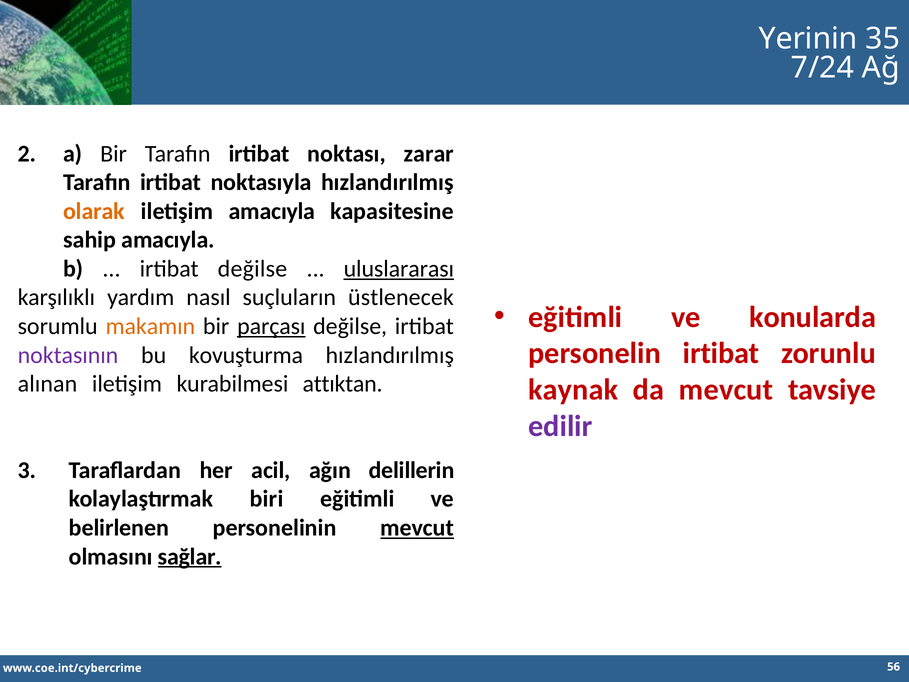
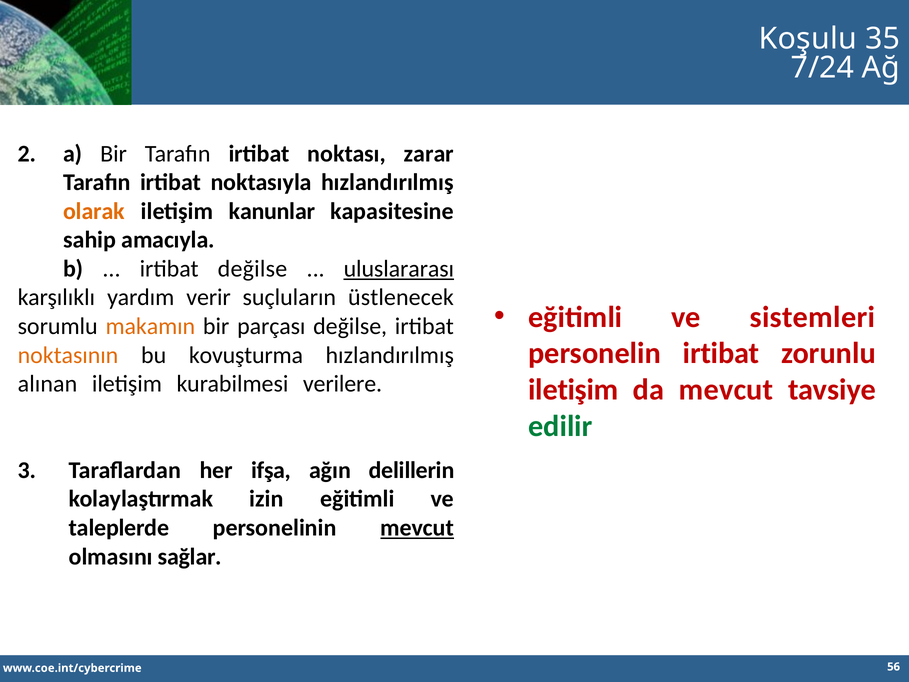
Yerinin: Yerinin -> Koşulu
iletişim amacıyla: amacıyla -> kanunlar
nasıl: nasıl -> verir
konularda: konularda -> sistemleri
parçası underline: present -> none
noktasının colour: purple -> orange
attıktan: attıktan -> verilere
kaynak at (573, 390): kaynak -> iletişim
edilir colour: purple -> green
acil: acil -> ifşa
biri: biri -> izin
belirlenen: belirlenen -> taleplerde
sağlar underline: present -> none
